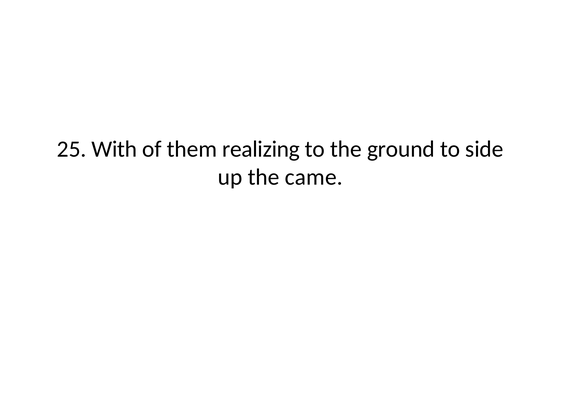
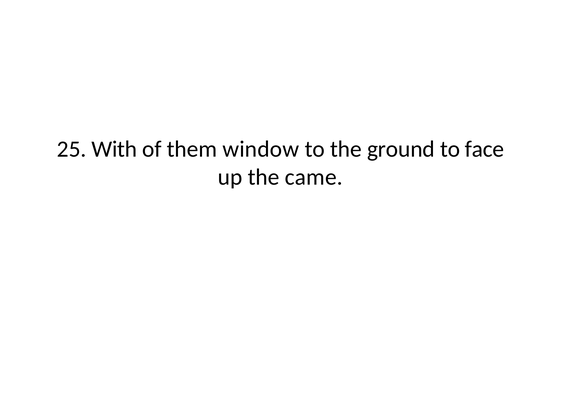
realizing: realizing -> window
side: side -> face
